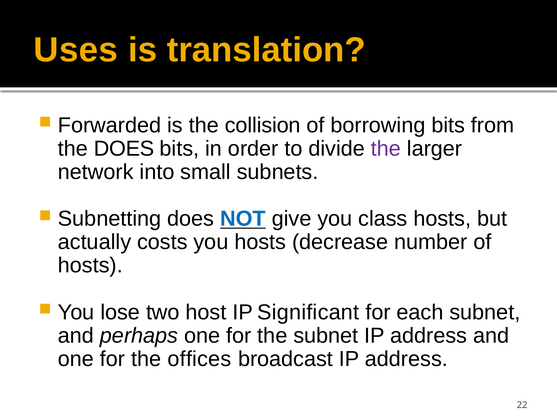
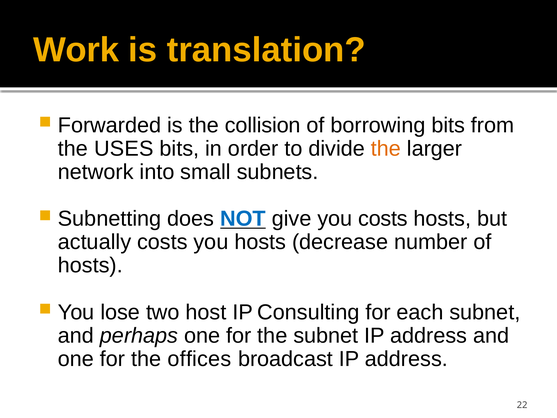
Uses: Uses -> Work
the DOES: DOES -> USES
the at (386, 149) colour: purple -> orange
you class: class -> costs
Significant: Significant -> Consulting
